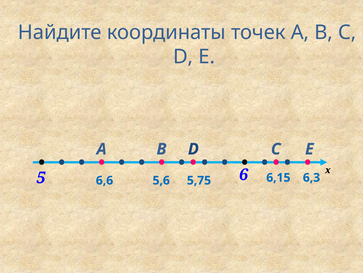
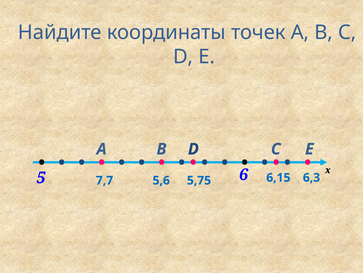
6,6: 6,6 -> 7,7
